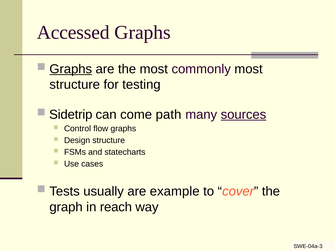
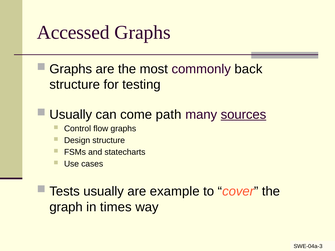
Graphs at (71, 69) underline: present -> none
commonly most: most -> back
Sidetrip at (71, 115): Sidetrip -> Usually
reach: reach -> times
